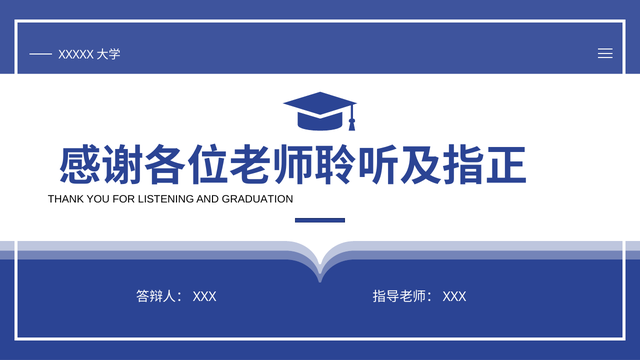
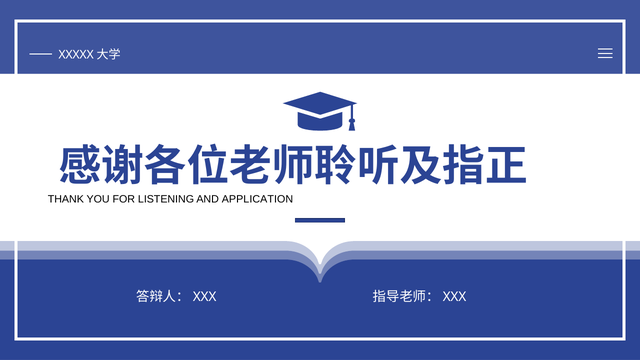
GRADUATION: GRADUATION -> APPLICATION
